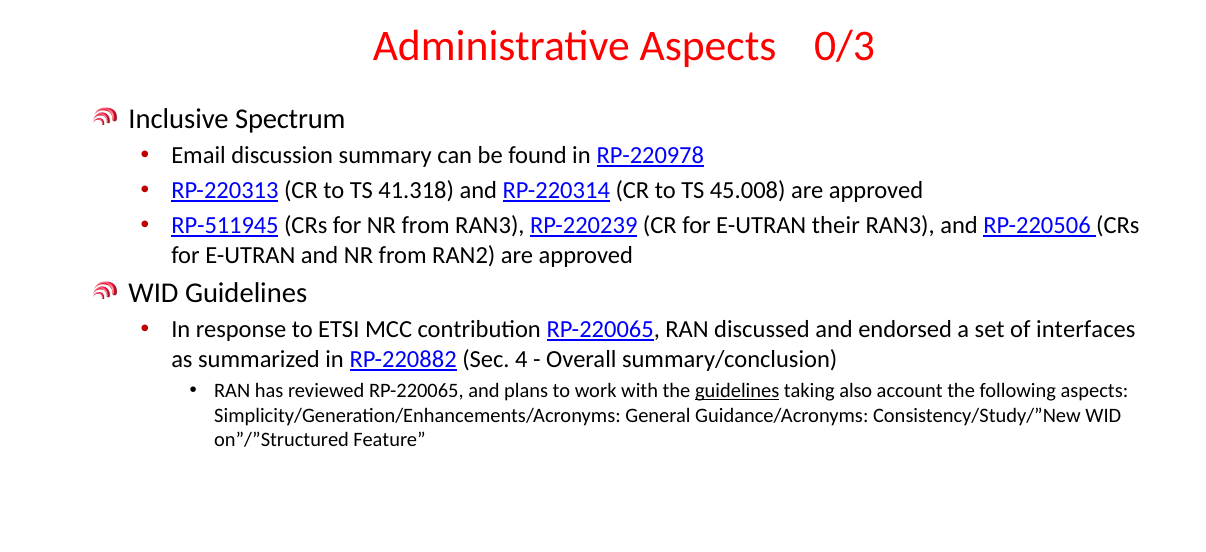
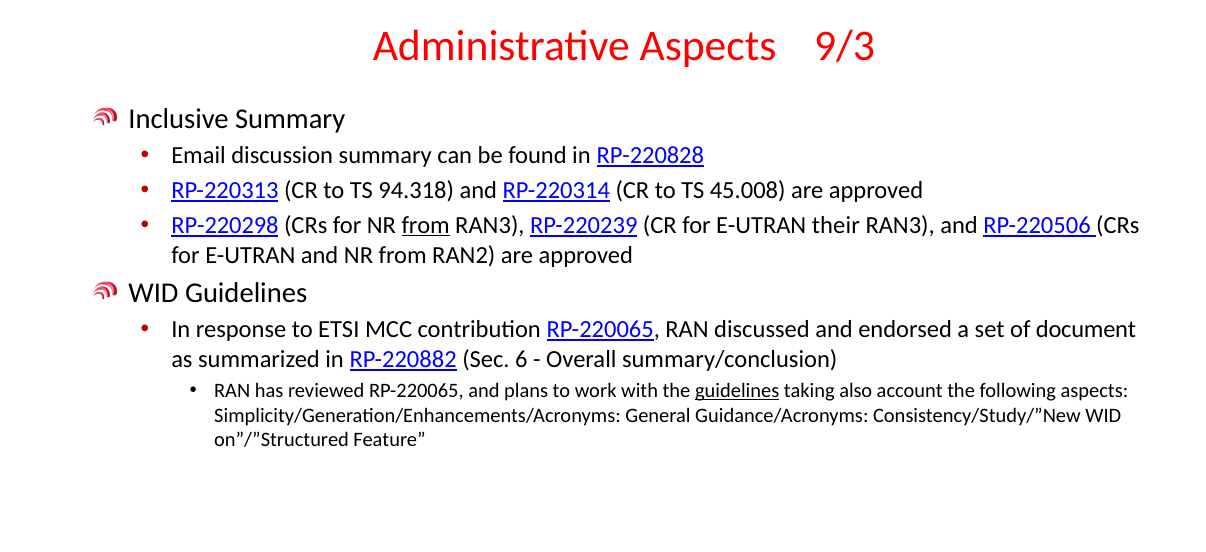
0/3: 0/3 -> 9/3
Inclusive Spectrum: Spectrum -> Summary
RP-220978: RP-220978 -> RP-220828
41.318: 41.318 -> 94.318
RP-511945: RP-511945 -> RP-220298
from at (426, 225) underline: none -> present
interfaces: interfaces -> document
4: 4 -> 6
